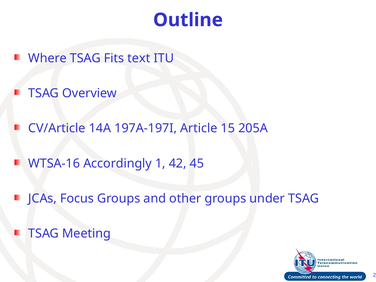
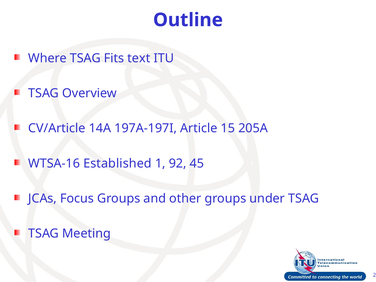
Accordingly: Accordingly -> Established
42: 42 -> 92
